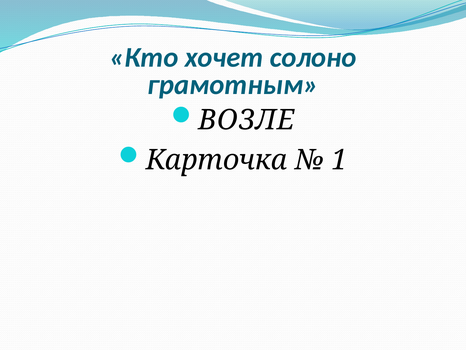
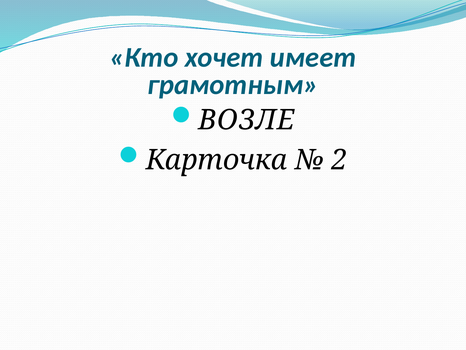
солоно: солоно -> имеет
1: 1 -> 2
